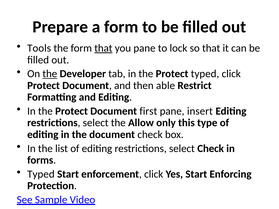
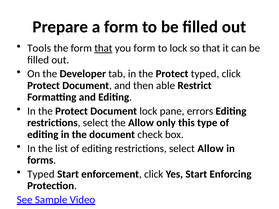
you pane: pane -> form
the at (50, 74) underline: present -> none
Document first: first -> lock
insert: insert -> errors
select Check: Check -> Allow
